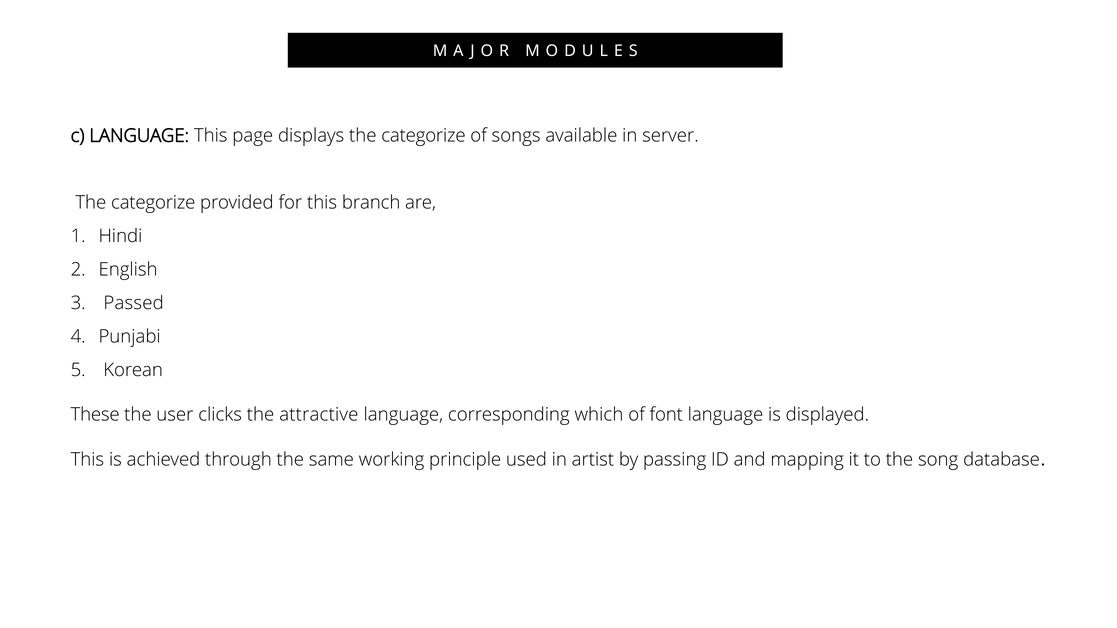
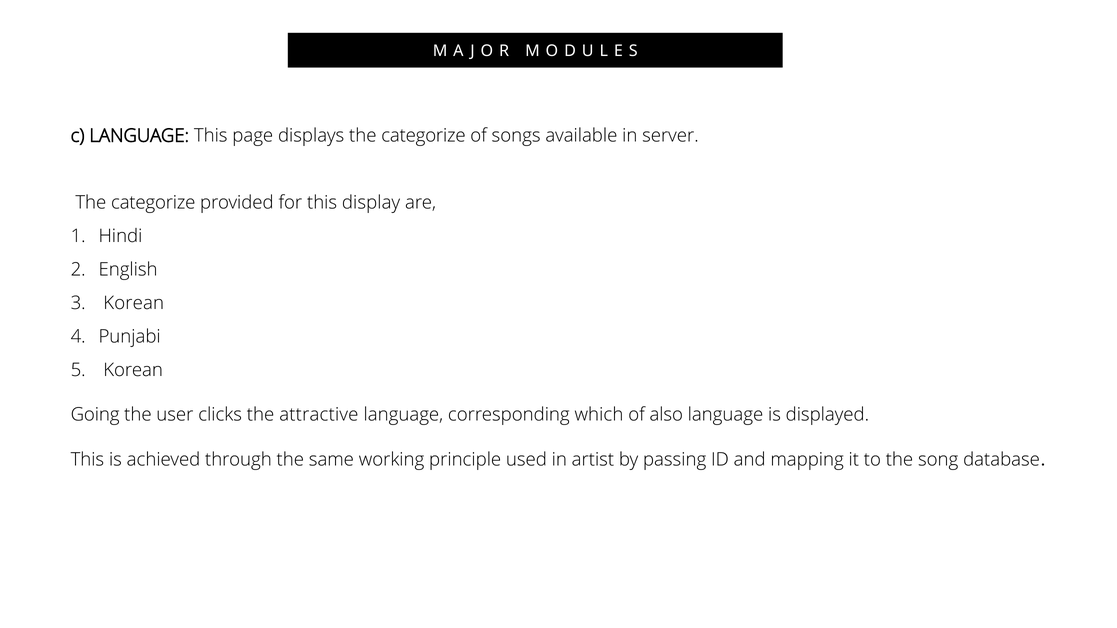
branch: branch -> display
Passed at (134, 303): Passed -> Korean
These: These -> Going
font: font -> also
